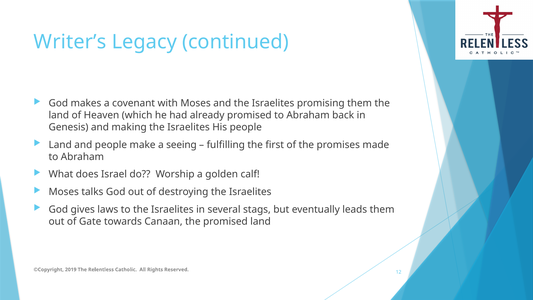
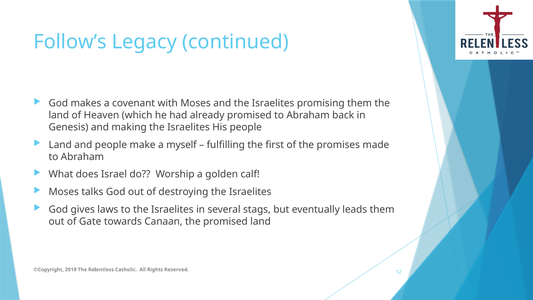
Writer’s: Writer’s -> Follow’s
seeing: seeing -> myself
